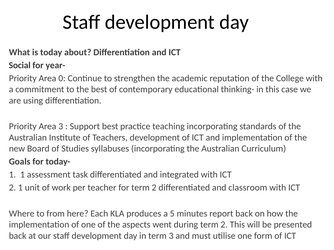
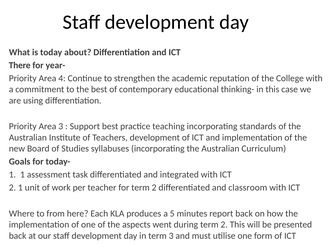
Social: Social -> There
0: 0 -> 4
